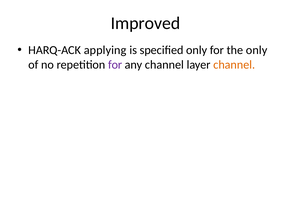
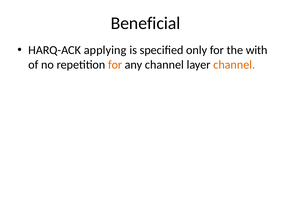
Improved: Improved -> Beneficial
the only: only -> with
for at (115, 64) colour: purple -> orange
